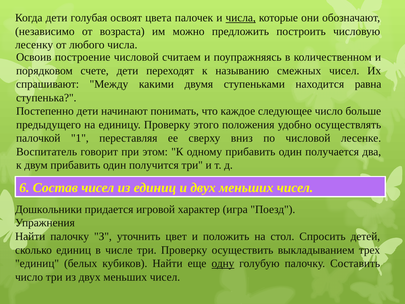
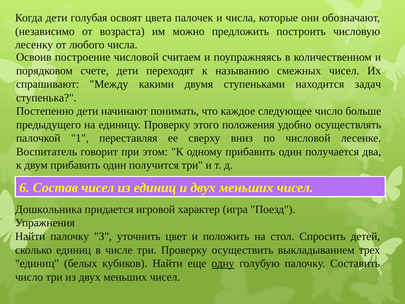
числа at (241, 18) underline: present -> none
равна: равна -> задач
Дошкольники: Дошкольники -> Дошкольника
